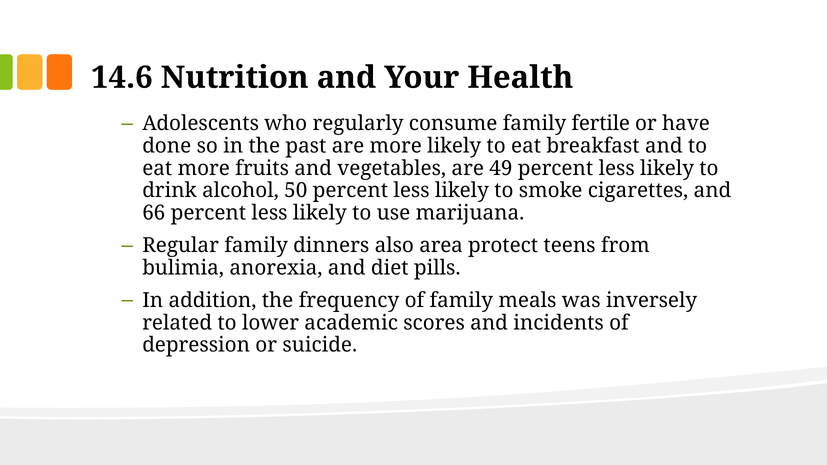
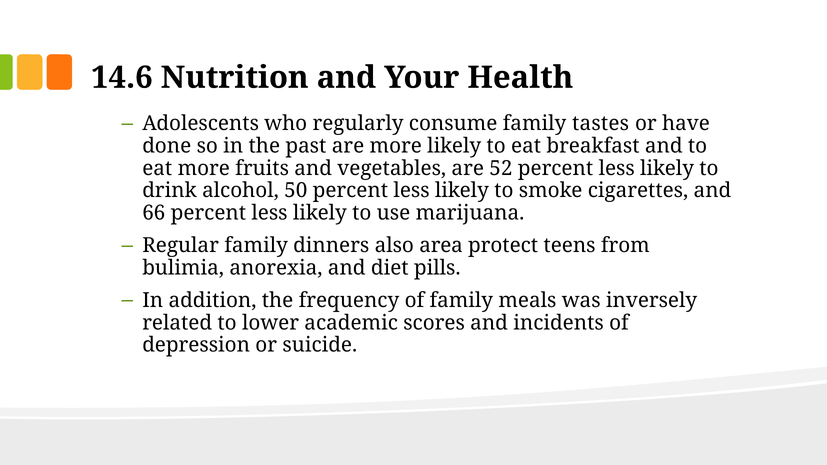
fertile: fertile -> tastes
49: 49 -> 52
